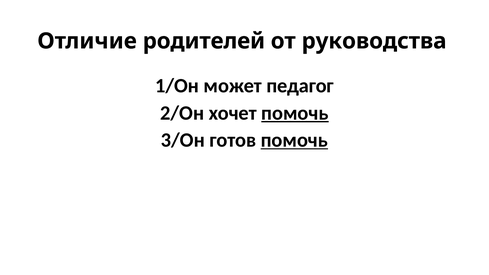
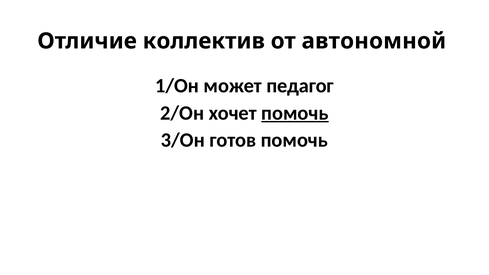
родителей: родителей -> коллектив
руководства: руководства -> автономной
помочь at (294, 140) underline: present -> none
